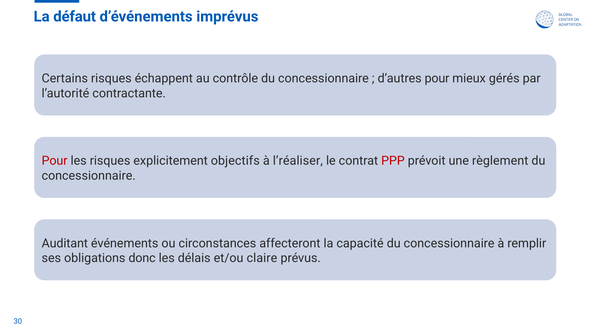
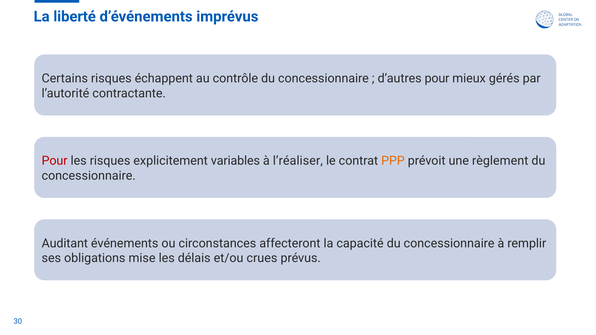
défaut: défaut -> liberté
objectifs: objectifs -> variables
PPP colour: red -> orange
donc: donc -> mise
claire: claire -> crues
